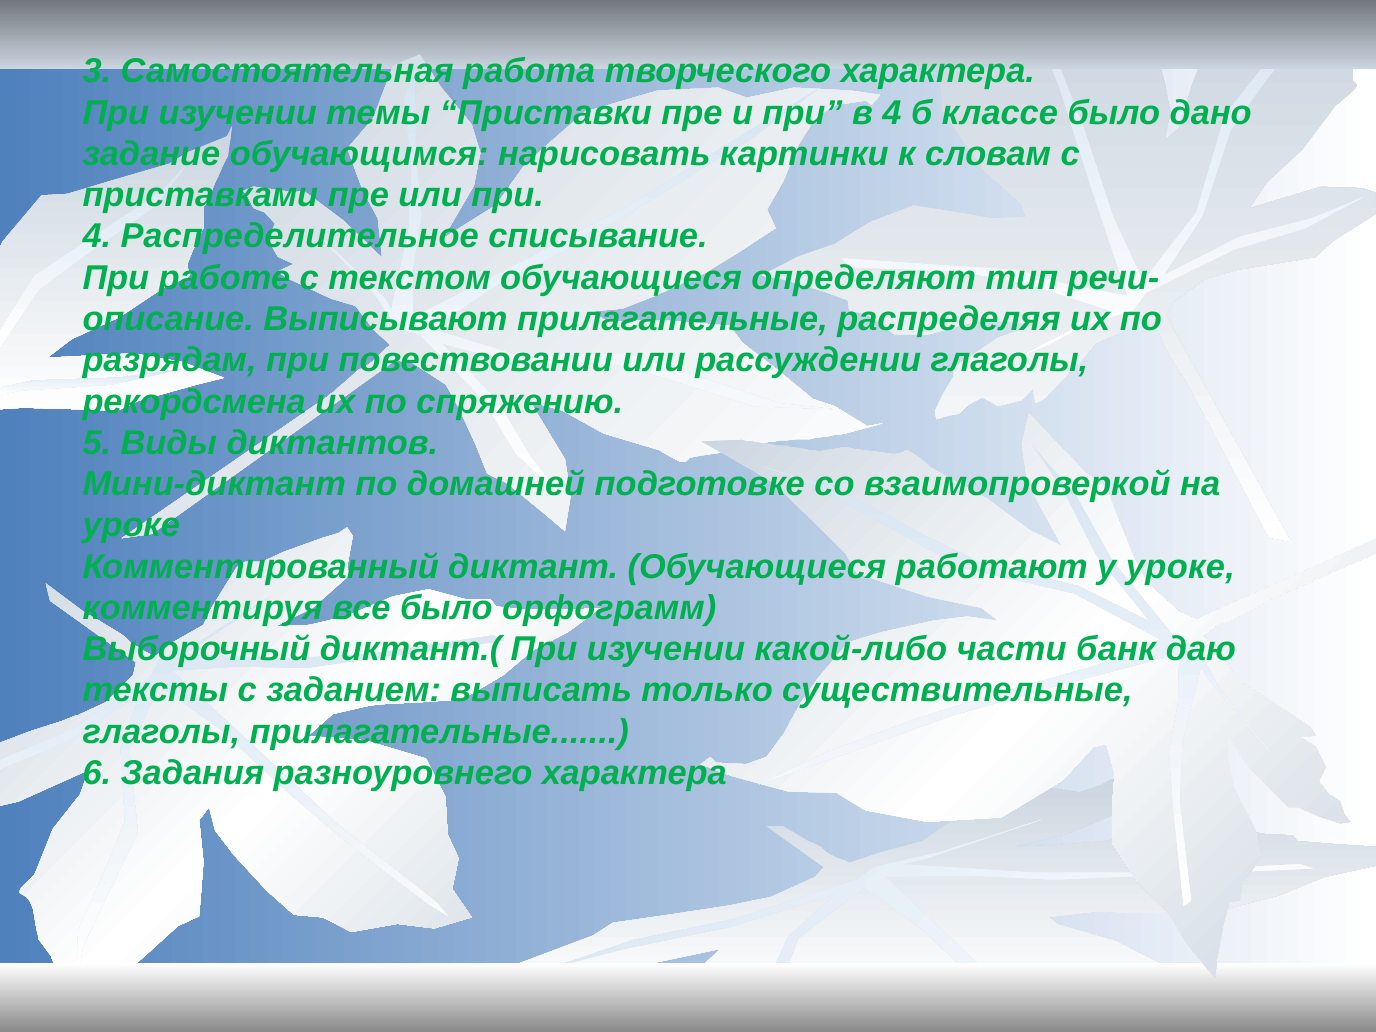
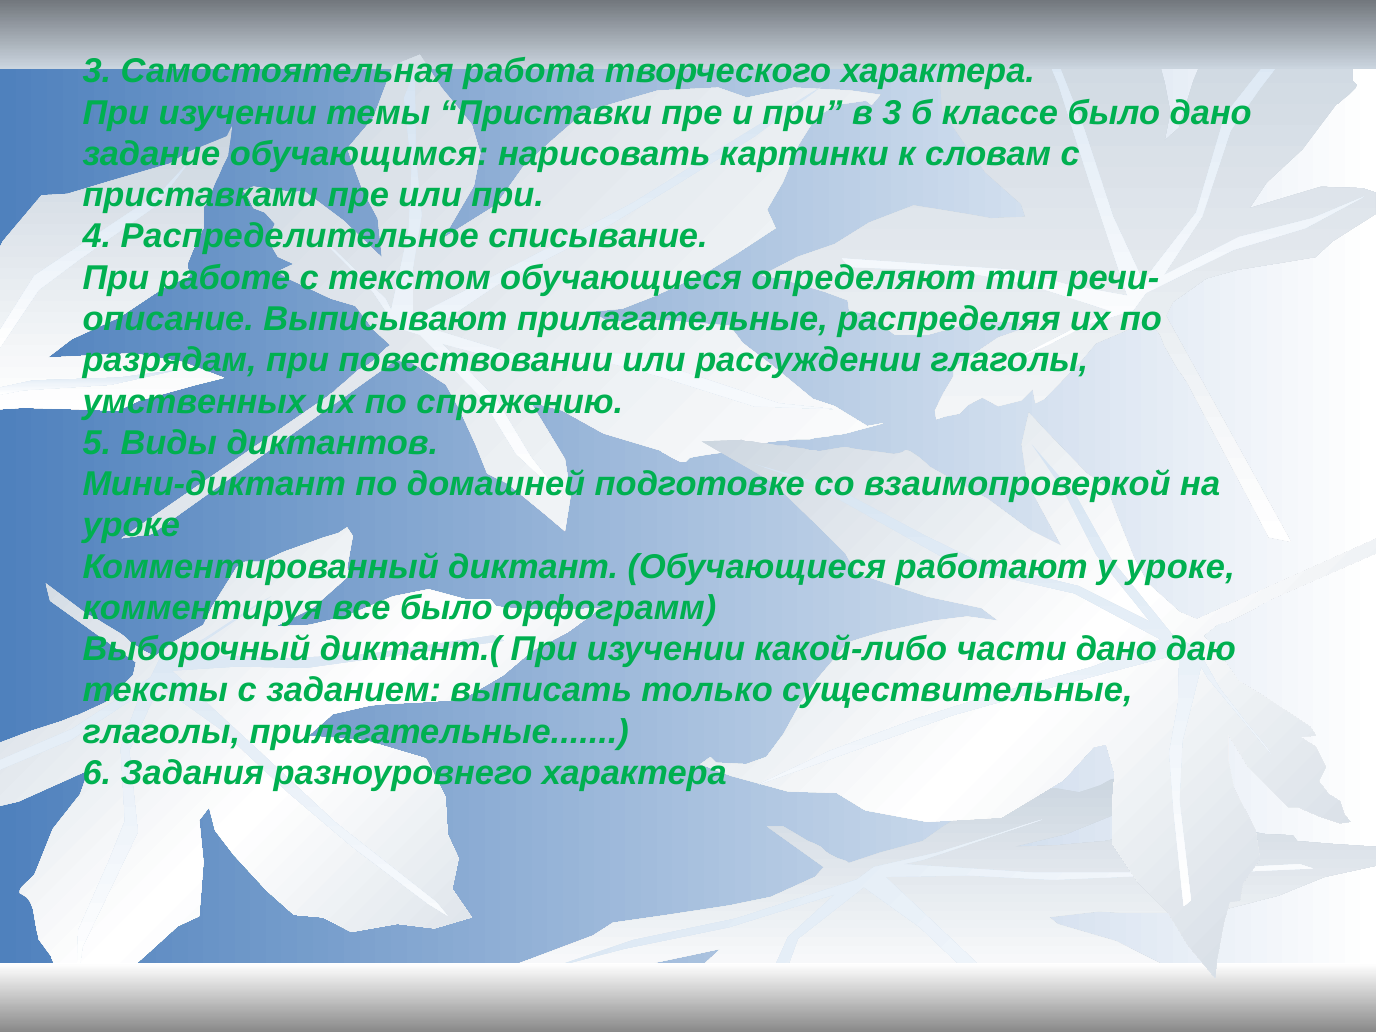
в 4: 4 -> 3
рекордсмена: рекордсмена -> умственных
части банк: банк -> дано
